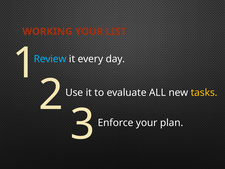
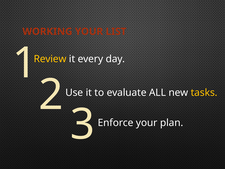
Review colour: light blue -> yellow
